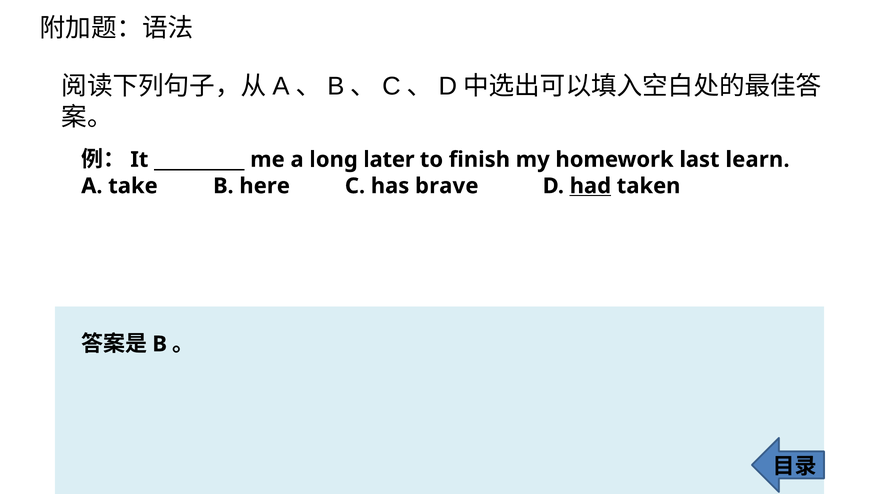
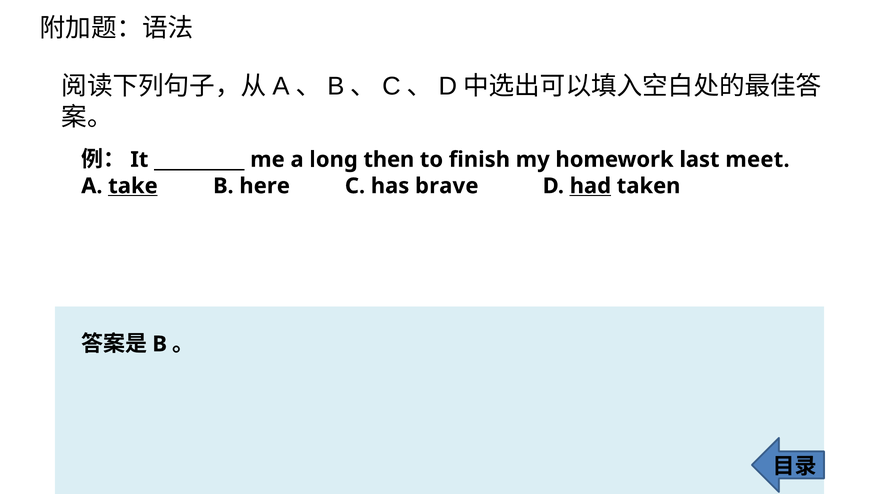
later: later -> then
learn: learn -> meet
take underline: none -> present
